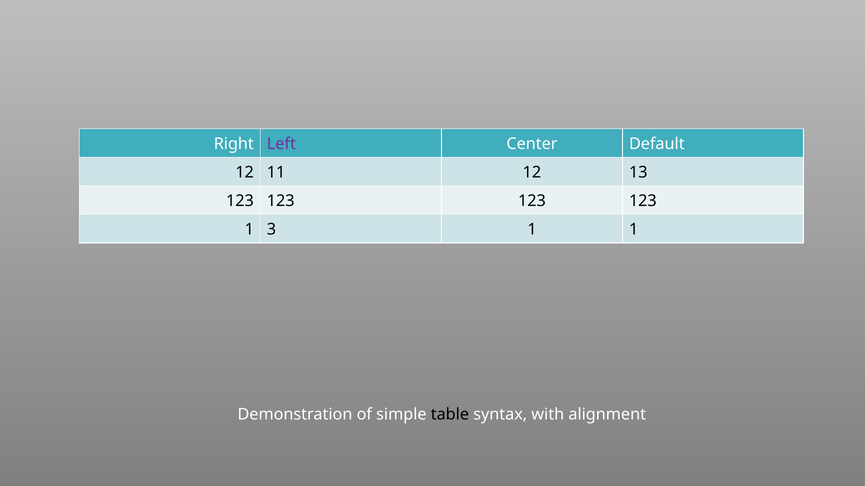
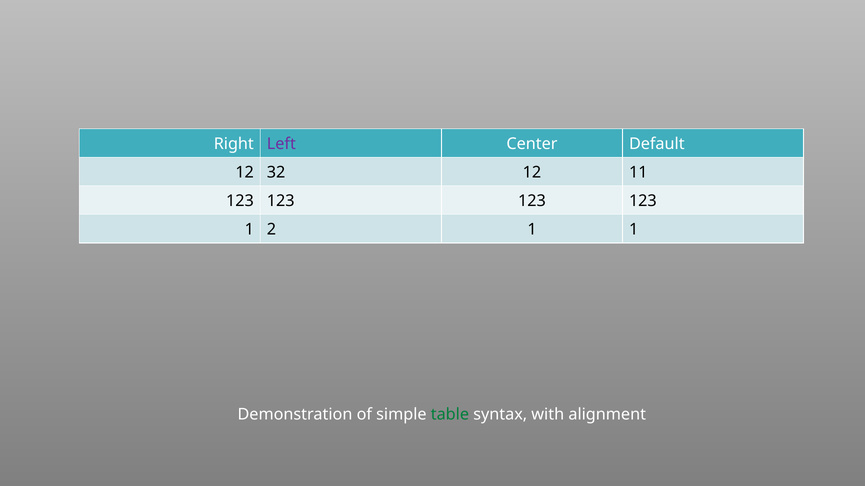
11: 11 -> 32
13: 13 -> 11
3: 3 -> 2
table colour: black -> green
